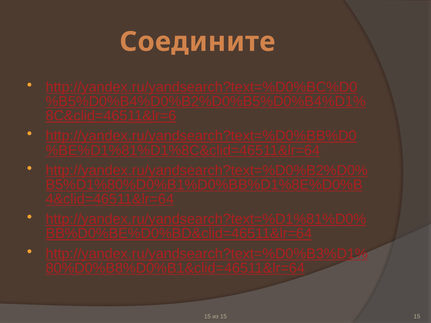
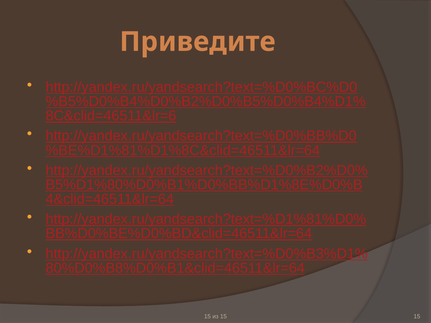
Соедините: Соедините -> Приведите
